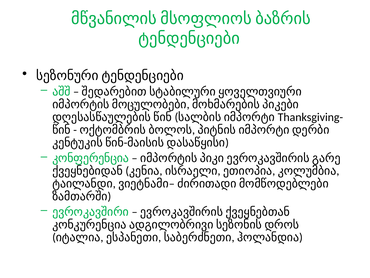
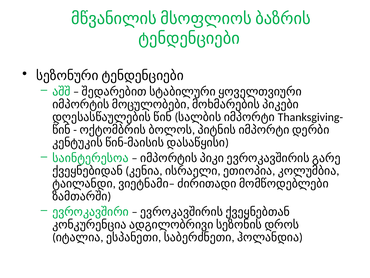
კონფერენცია: კონფერენცია -> საინტერესოა
